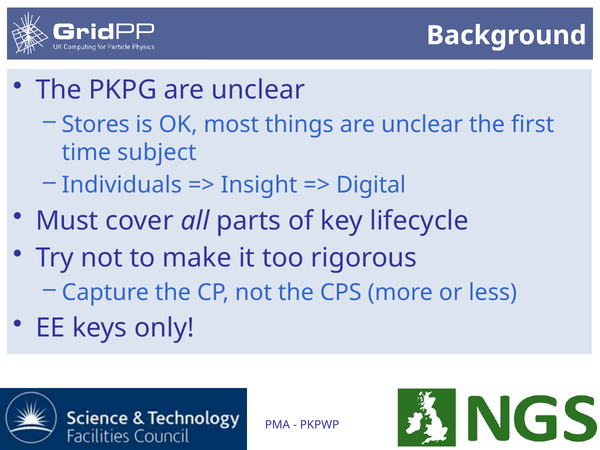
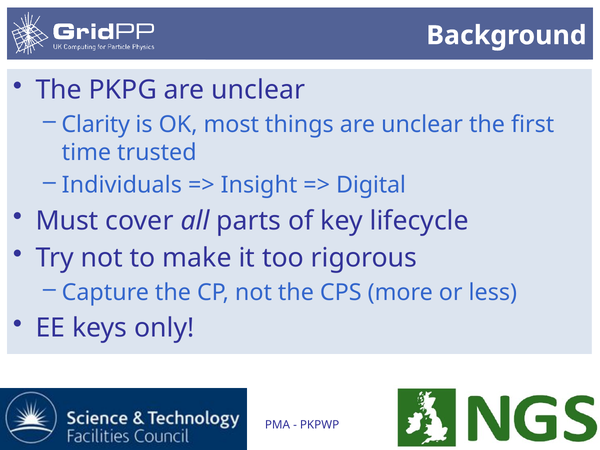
Stores: Stores -> Clarity
subject: subject -> trusted
